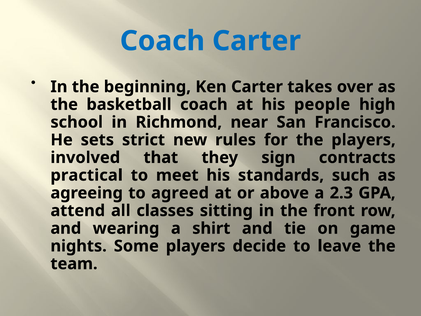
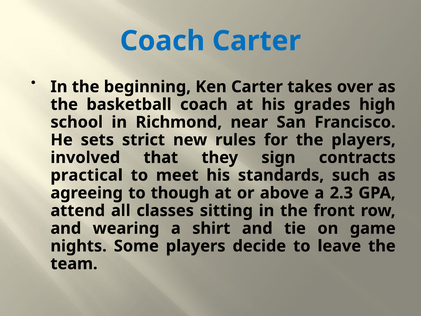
people: people -> grades
agreed: agreed -> though
